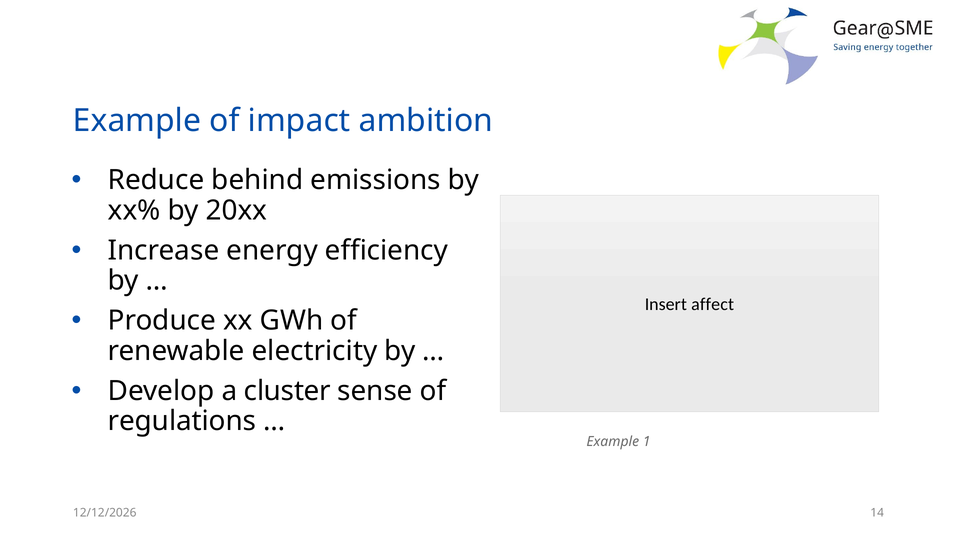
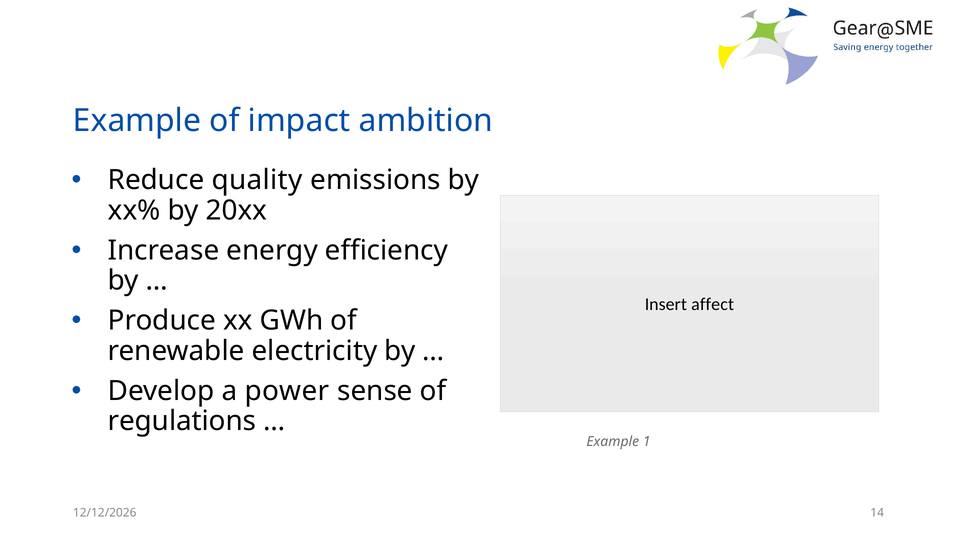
behind: behind -> quality
cluster: cluster -> power
